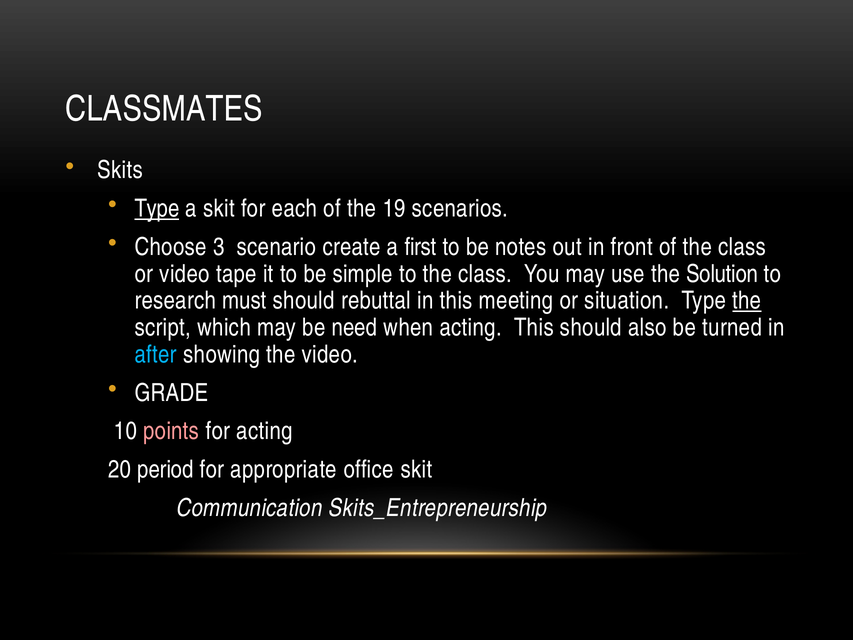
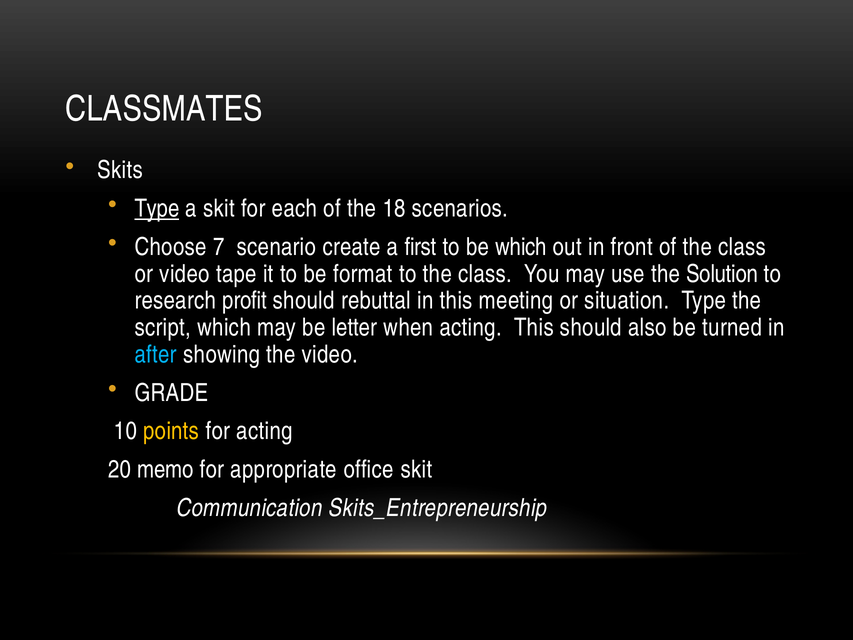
19: 19 -> 18
3: 3 -> 7
be notes: notes -> which
simple: simple -> format
must: must -> profit
the at (747, 301) underline: present -> none
need: need -> letter
points colour: pink -> yellow
period: period -> memo
